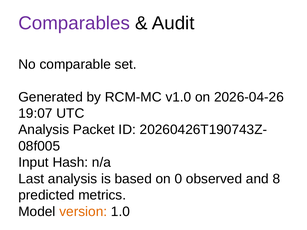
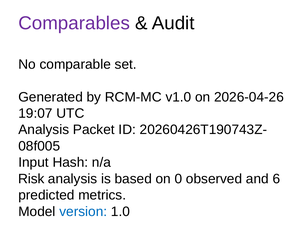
Last: Last -> Risk
8: 8 -> 6
version colour: orange -> blue
